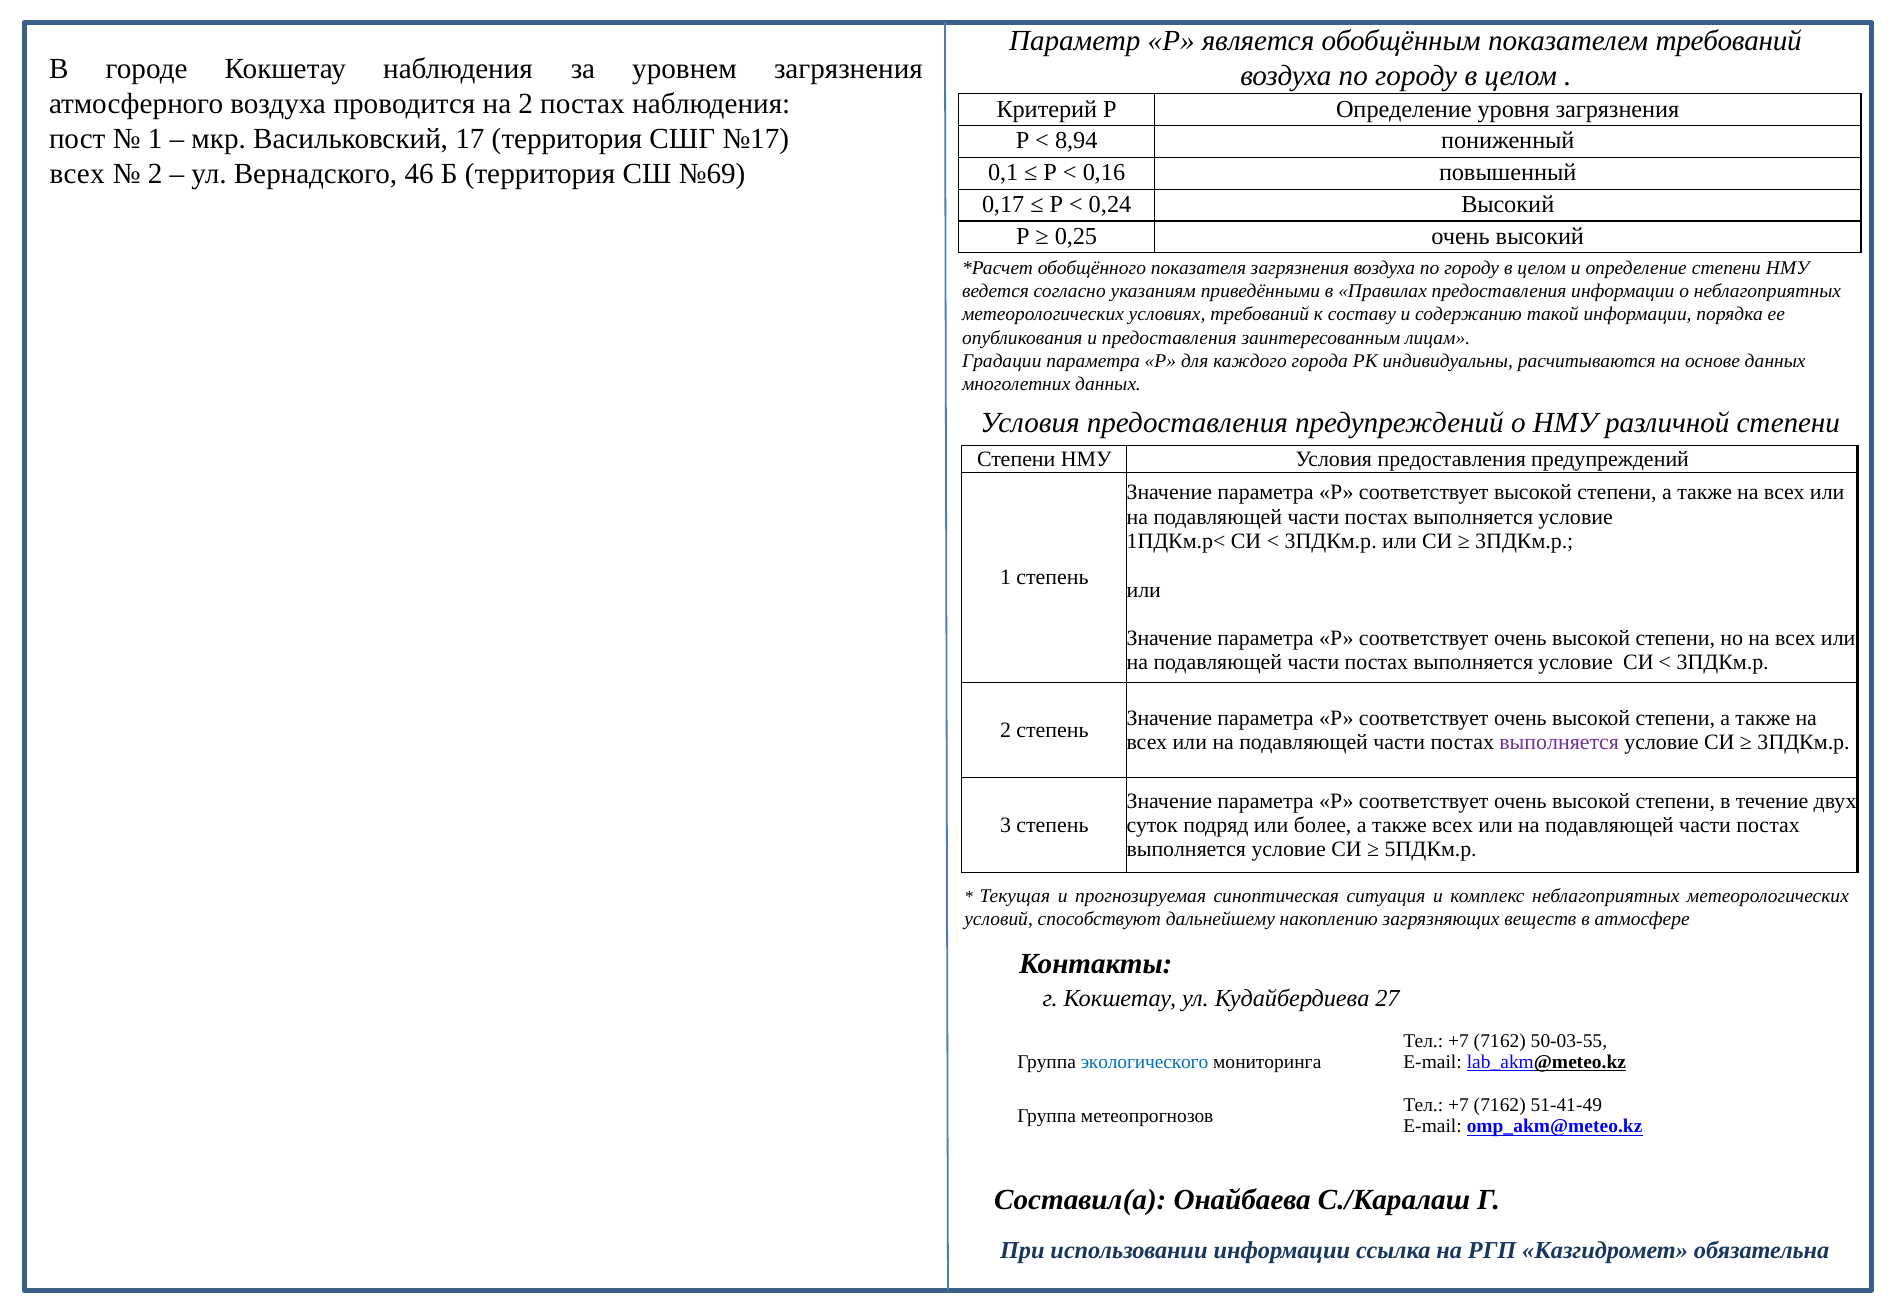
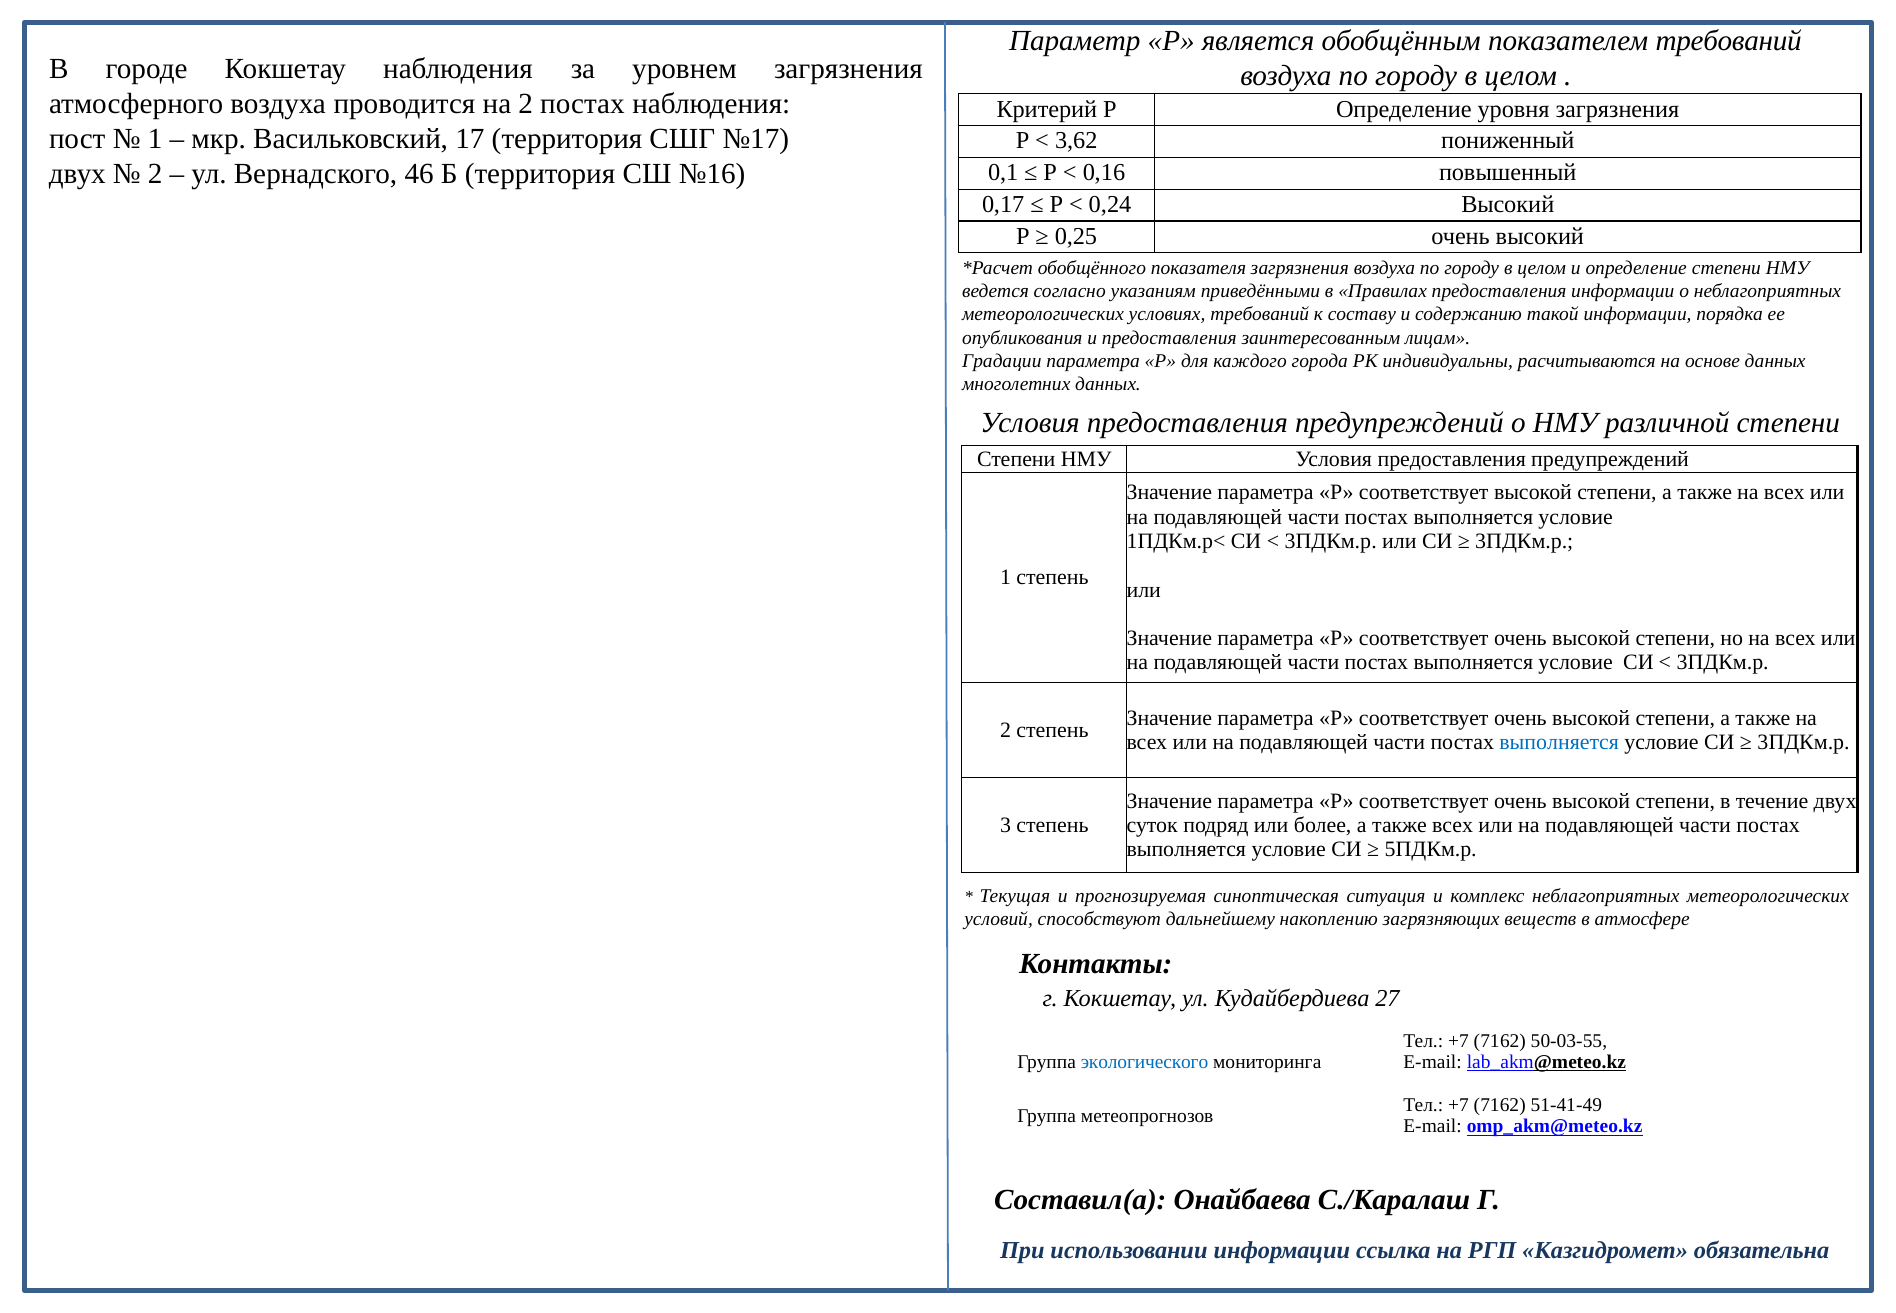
8,94: 8,94 -> 3,62
всех at (77, 174): всех -> двух
№69: №69 -> №16
выполняется at (1559, 742) colour: purple -> blue
